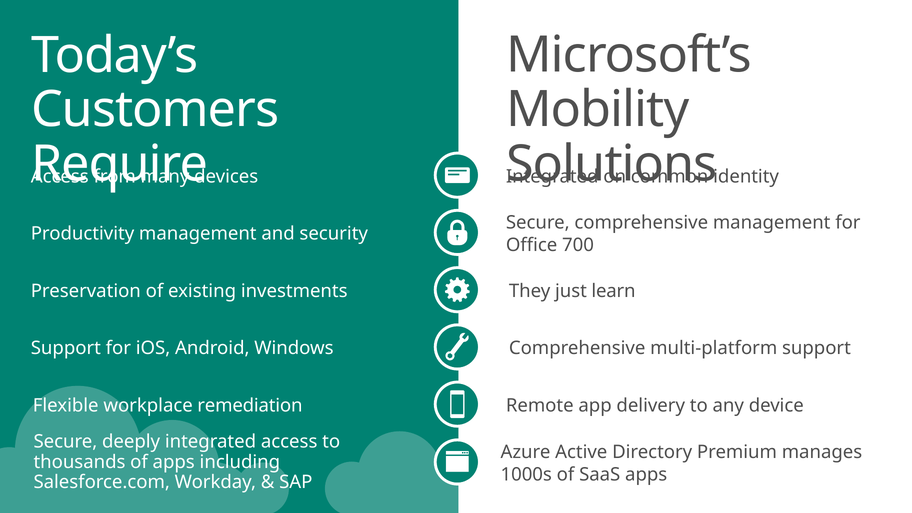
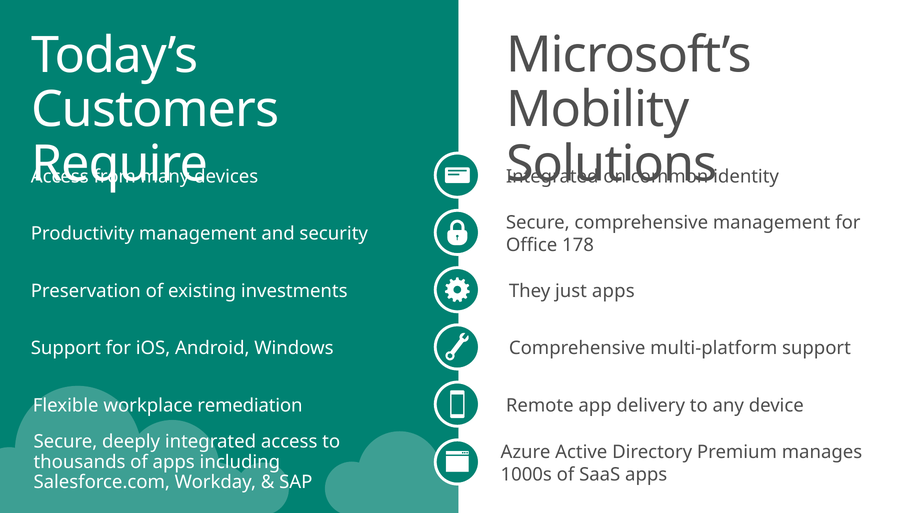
700: 700 -> 178
just learn: learn -> apps
